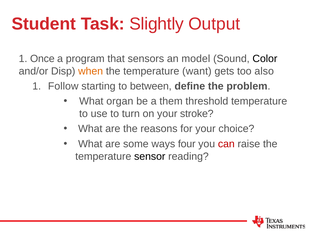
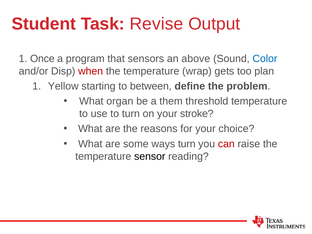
Slightly: Slightly -> Revise
model: model -> above
Color colour: black -> blue
when colour: orange -> red
want: want -> wrap
also: also -> plan
Follow: Follow -> Yellow
ways four: four -> turn
